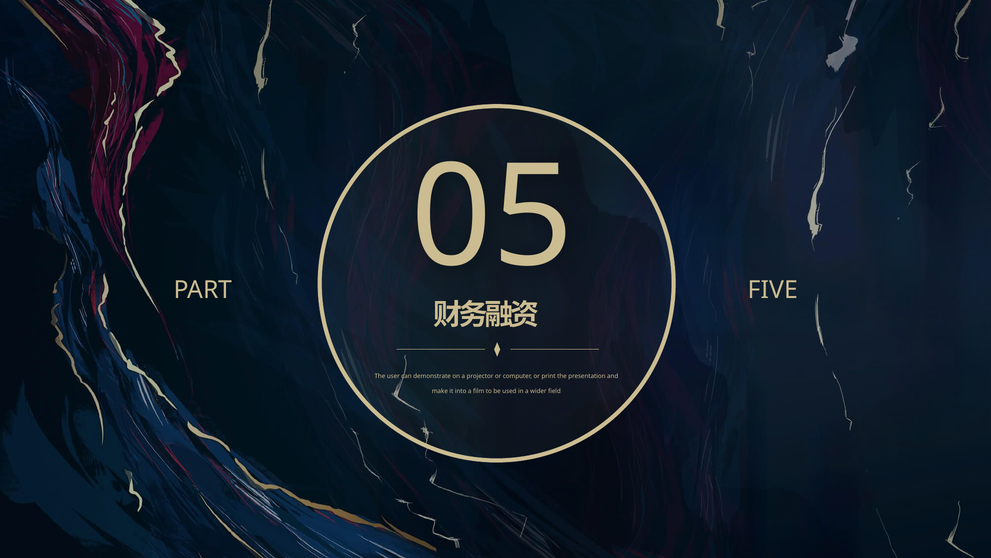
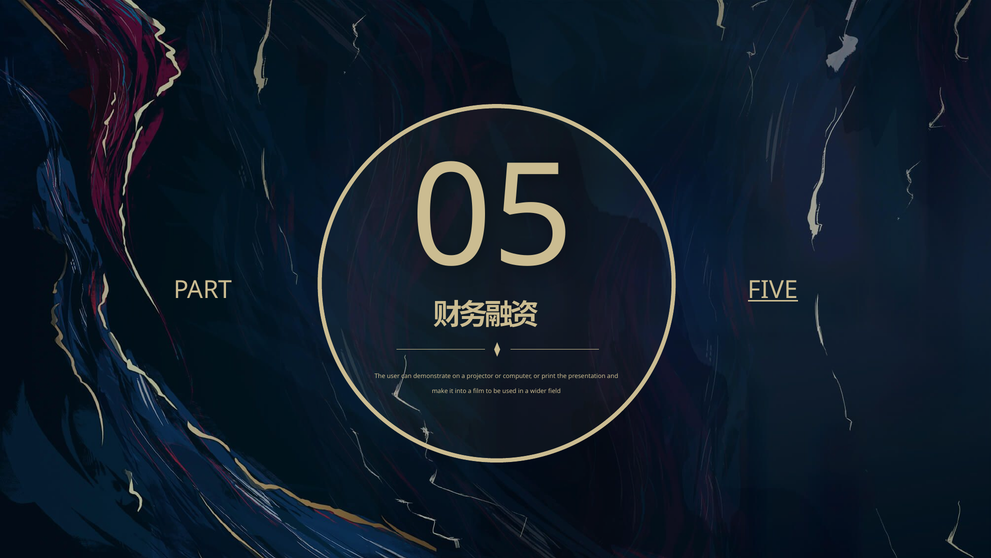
FIVE underline: none -> present
